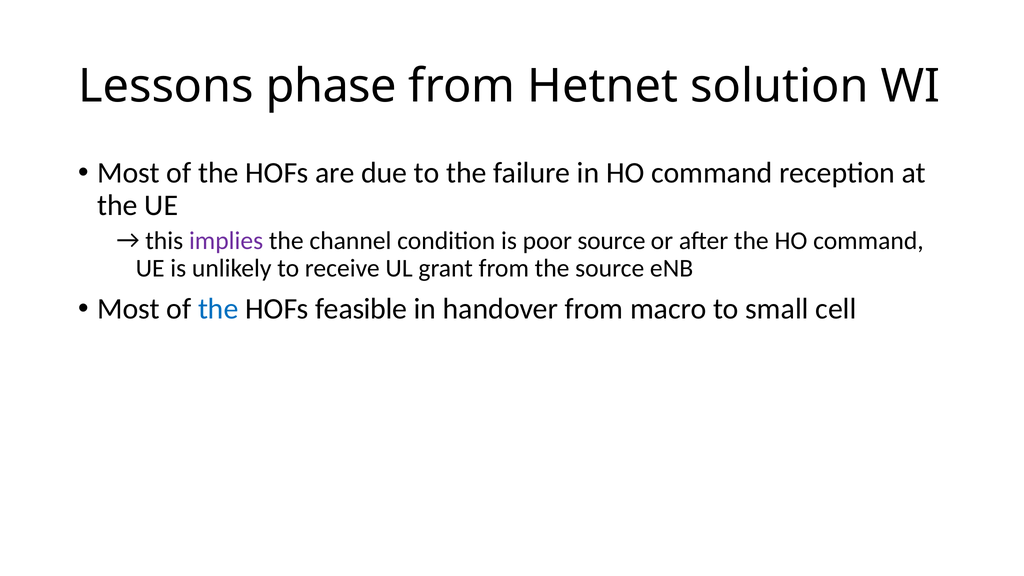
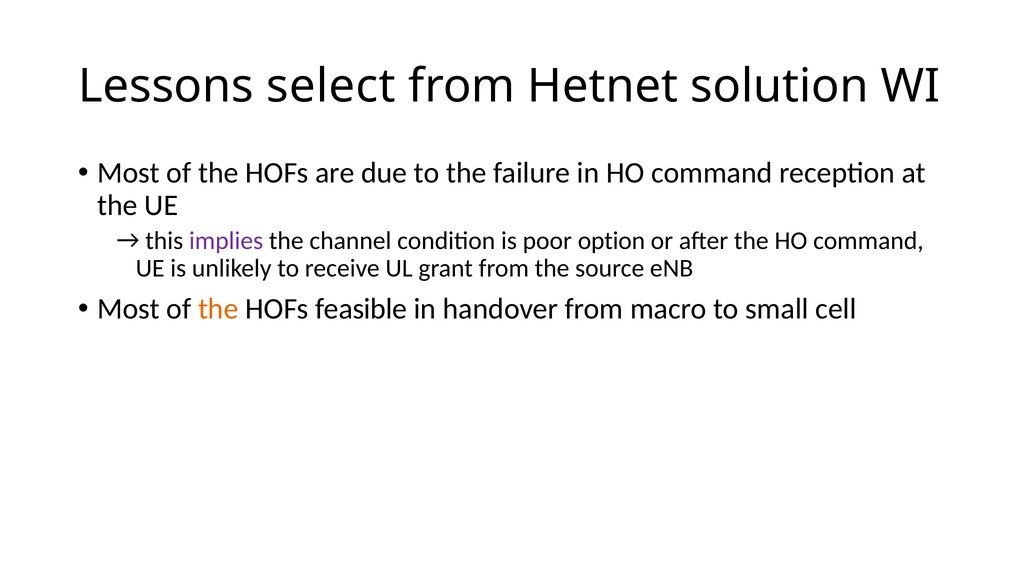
phase: phase -> select
poor source: source -> option
the at (218, 309) colour: blue -> orange
